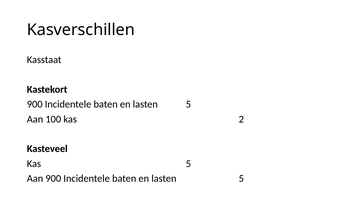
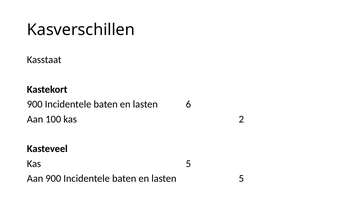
5 at (188, 104): 5 -> 6
